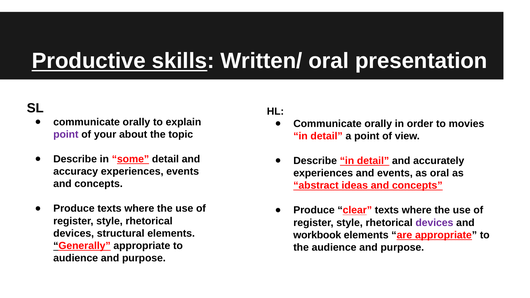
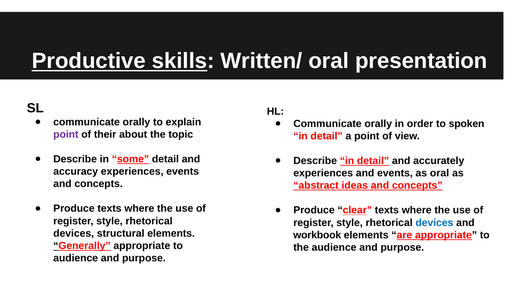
movies: movies -> spoken
your: your -> their
devices at (434, 223) colour: purple -> blue
